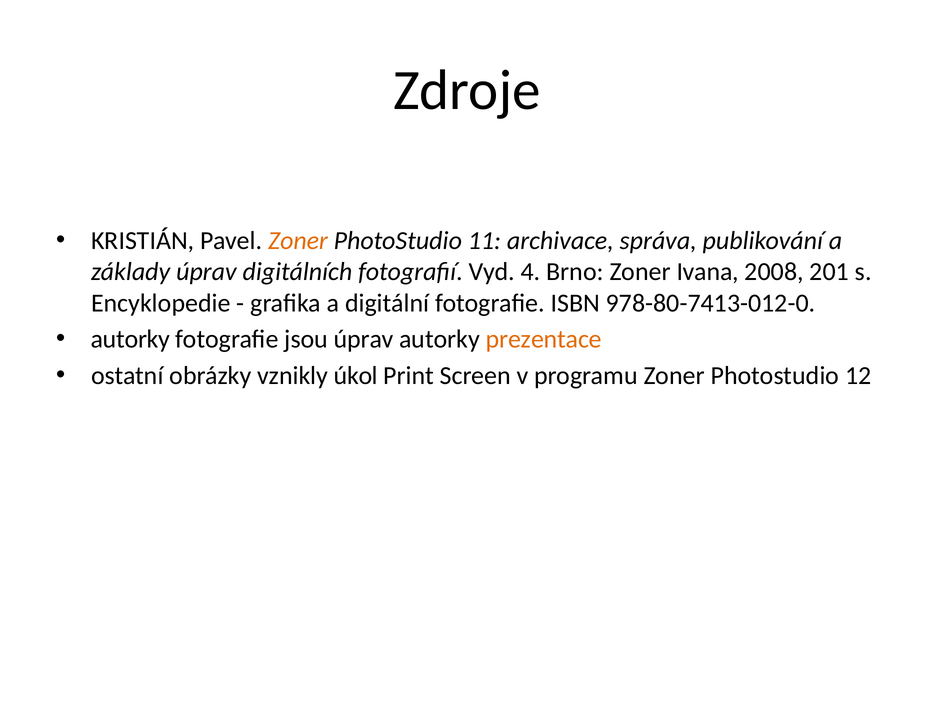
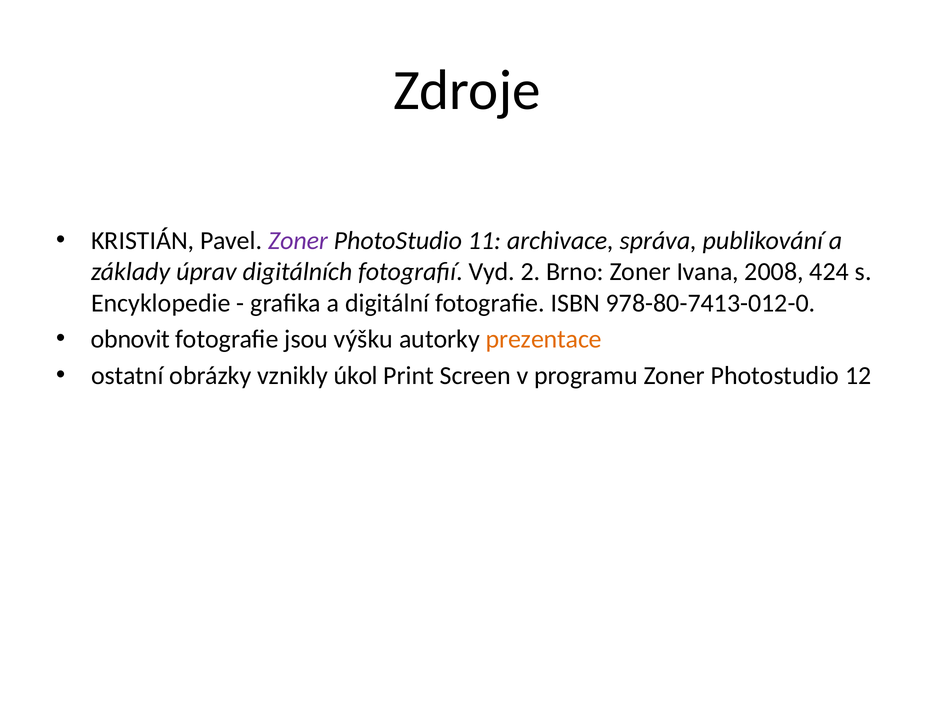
Zoner at (298, 241) colour: orange -> purple
4: 4 -> 2
201: 201 -> 424
autorky at (130, 339): autorky -> obnovit
jsou úprav: úprav -> výšku
